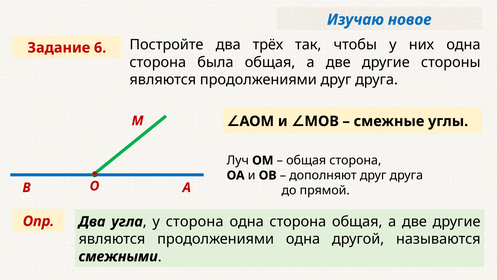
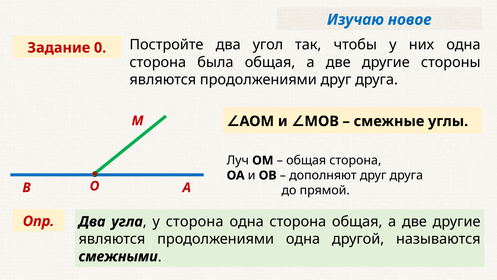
трёх: трёх -> угол
6: 6 -> 0
